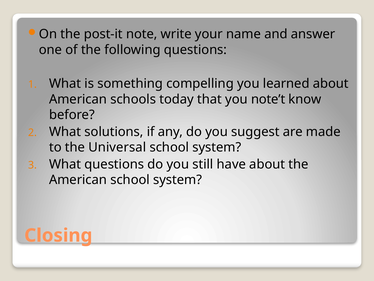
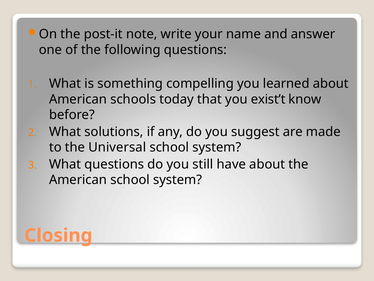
note’t: note’t -> exist’t
